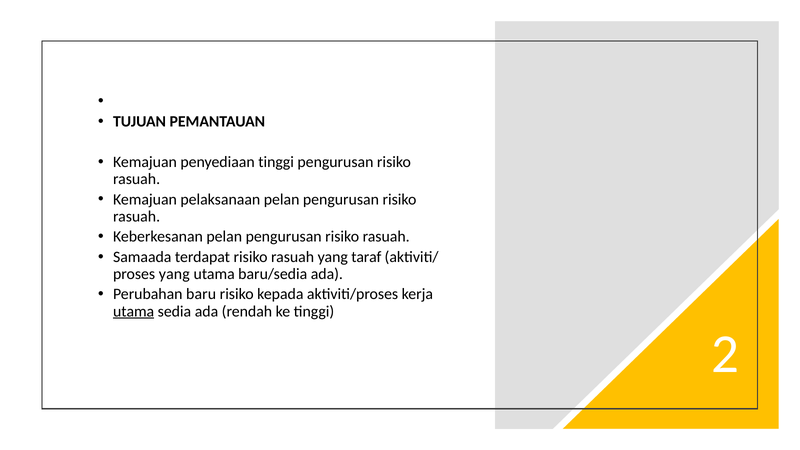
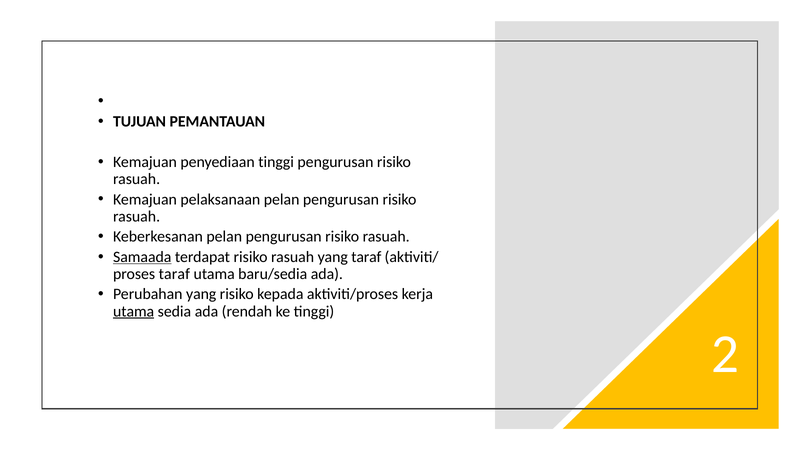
Samaada underline: none -> present
proses yang: yang -> taraf
Perubahan baru: baru -> yang
